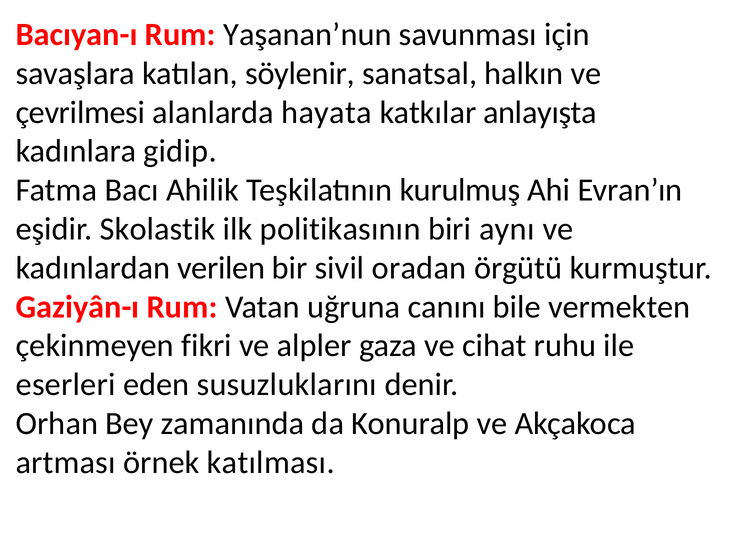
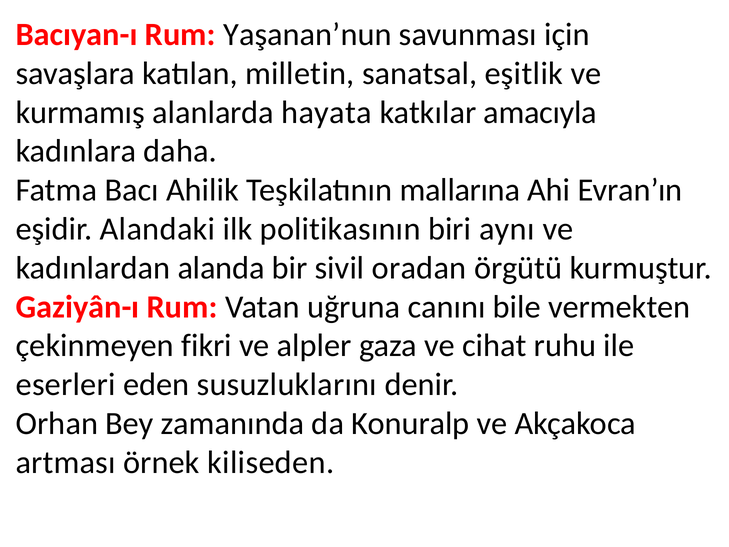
söylenir: söylenir -> milletin
halkın: halkın -> eşitlik
çevrilmesi: çevrilmesi -> kurmamış
anlayışta: anlayışta -> amacıyla
gidip: gidip -> daha
kurulmuş: kurulmuş -> mallarına
Skolastik: Skolastik -> Alandaki
verilen: verilen -> alanda
katılması: katılması -> kiliseden
